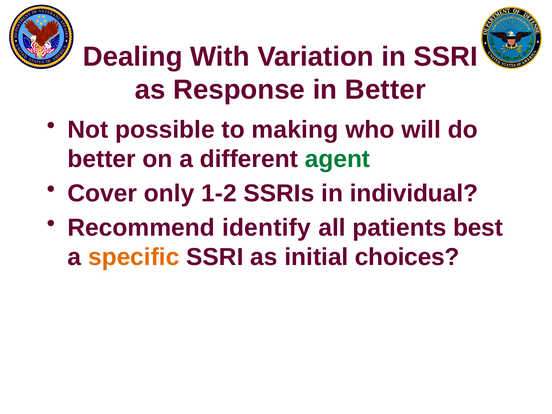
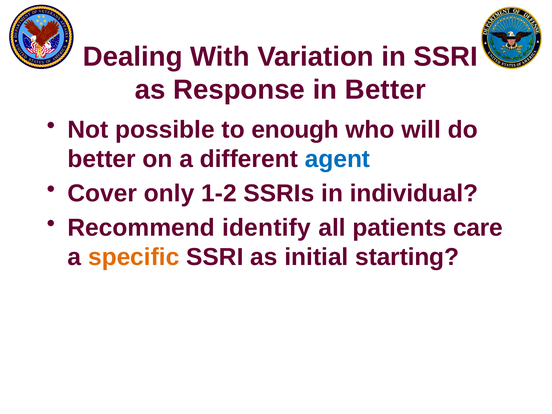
making: making -> enough
agent colour: green -> blue
best: best -> care
choices: choices -> starting
